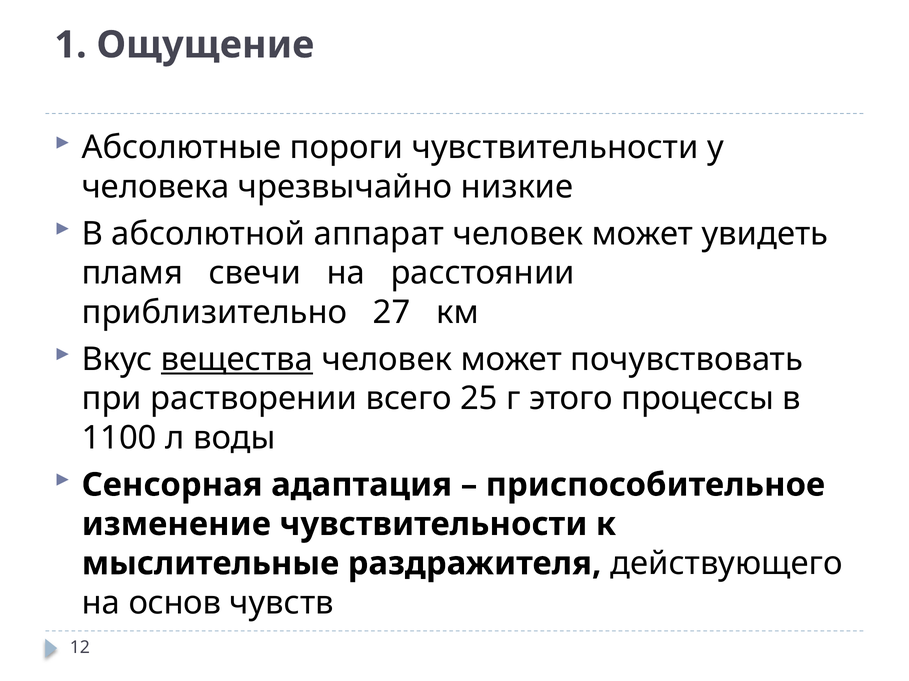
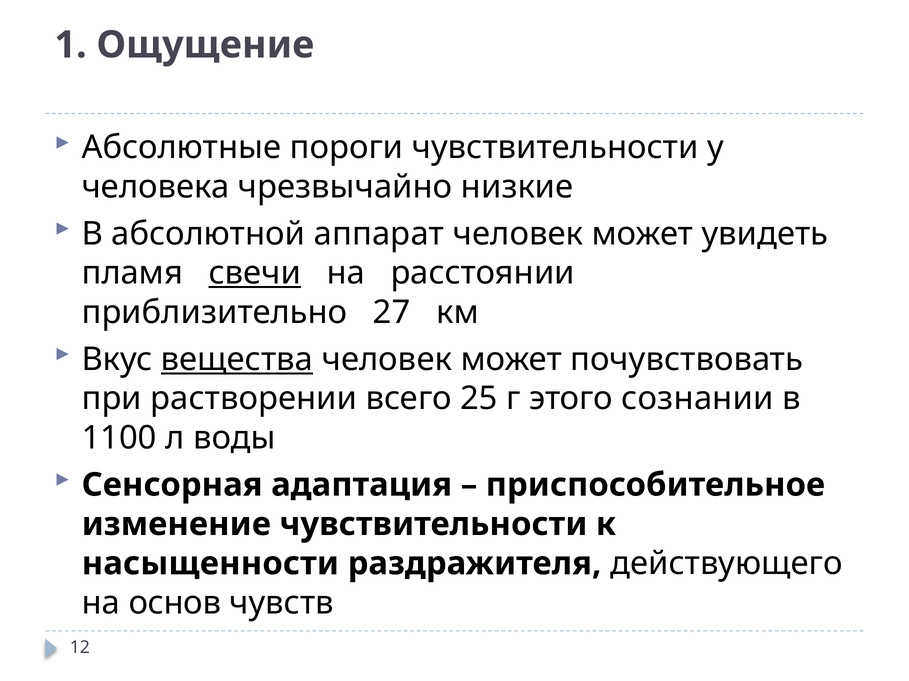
свечи underline: none -> present
процессы: процессы -> сознании
мыслительные: мыслительные -> насыщенности
